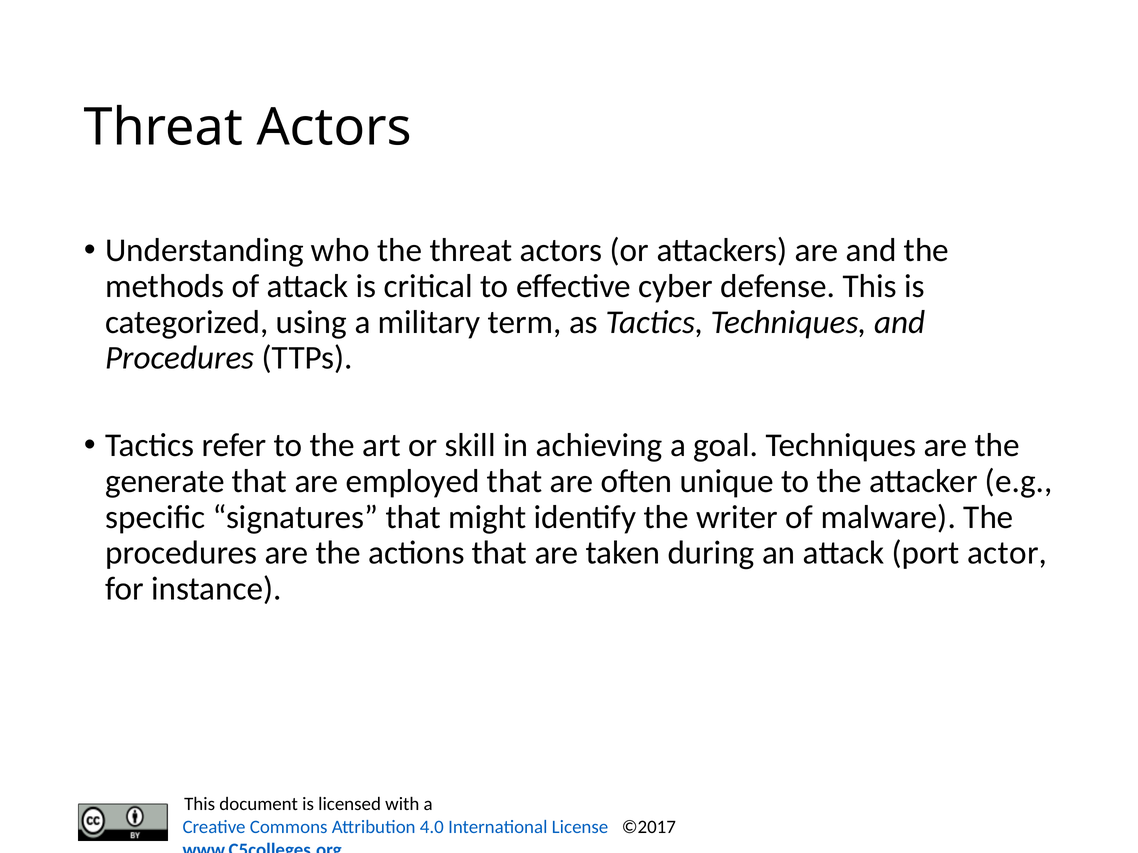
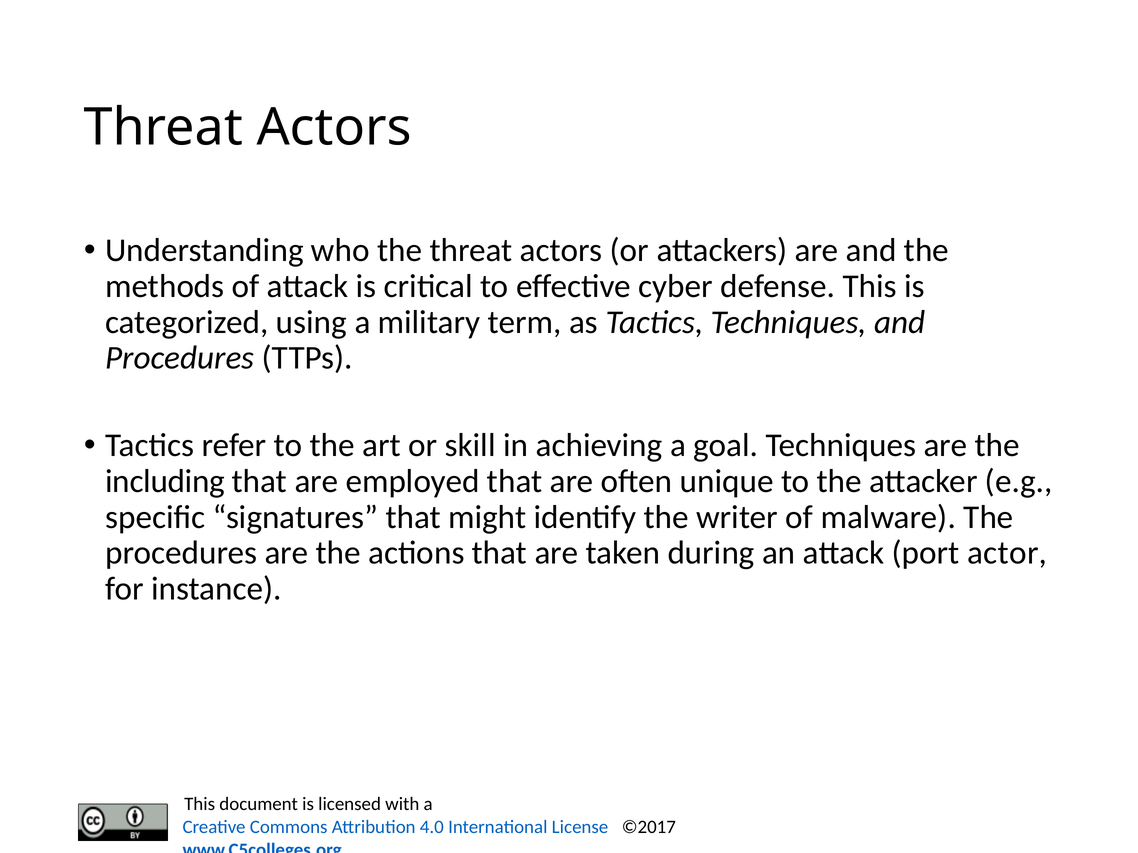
generate: generate -> including
